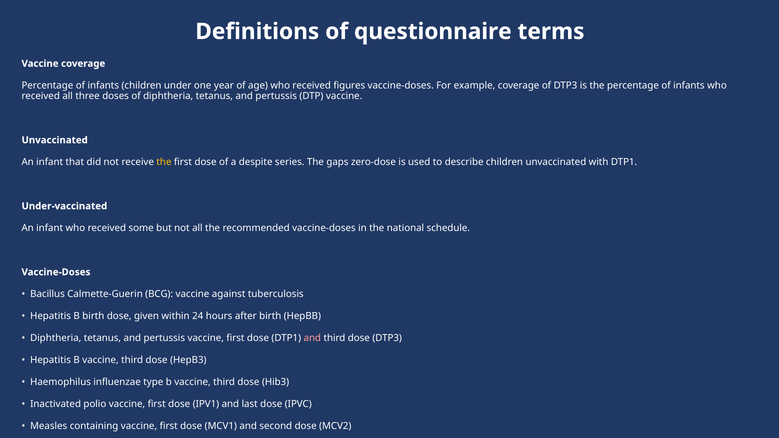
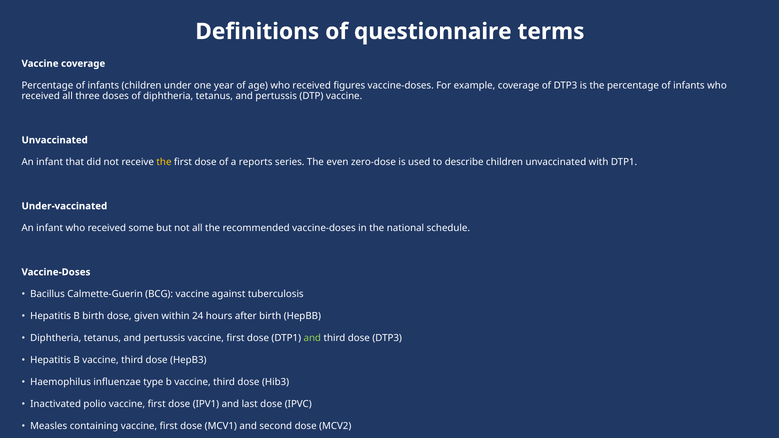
despite: despite -> reports
gaps: gaps -> even
and at (312, 338) colour: pink -> light green
